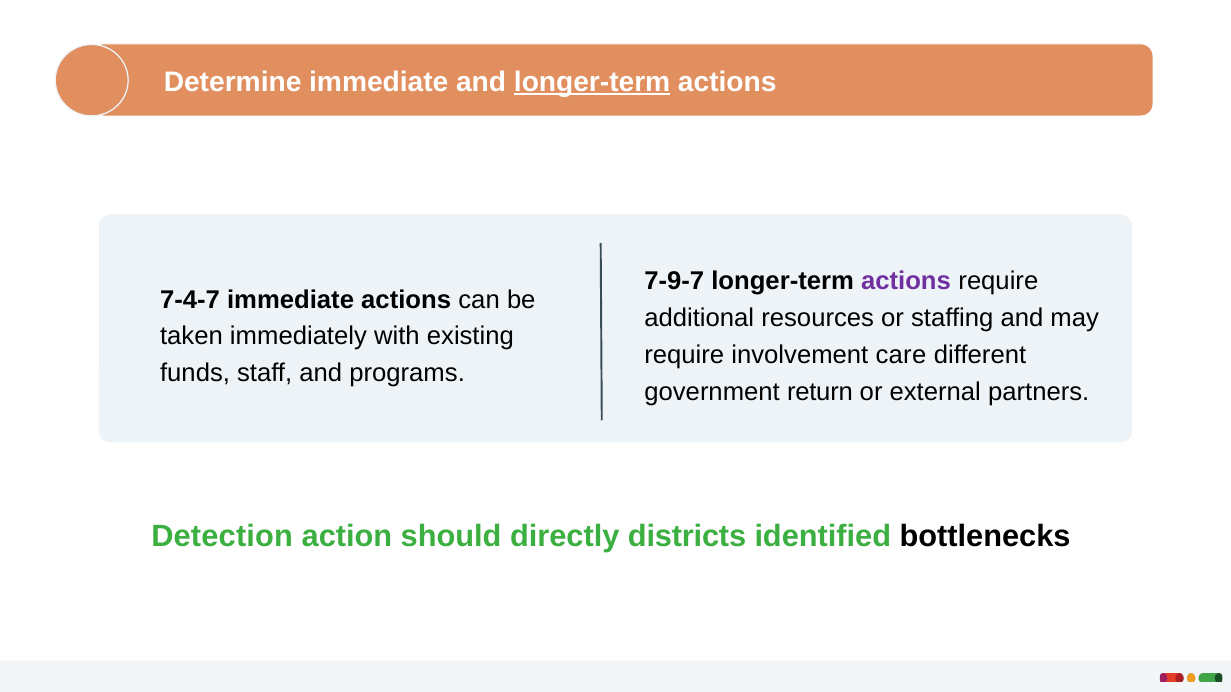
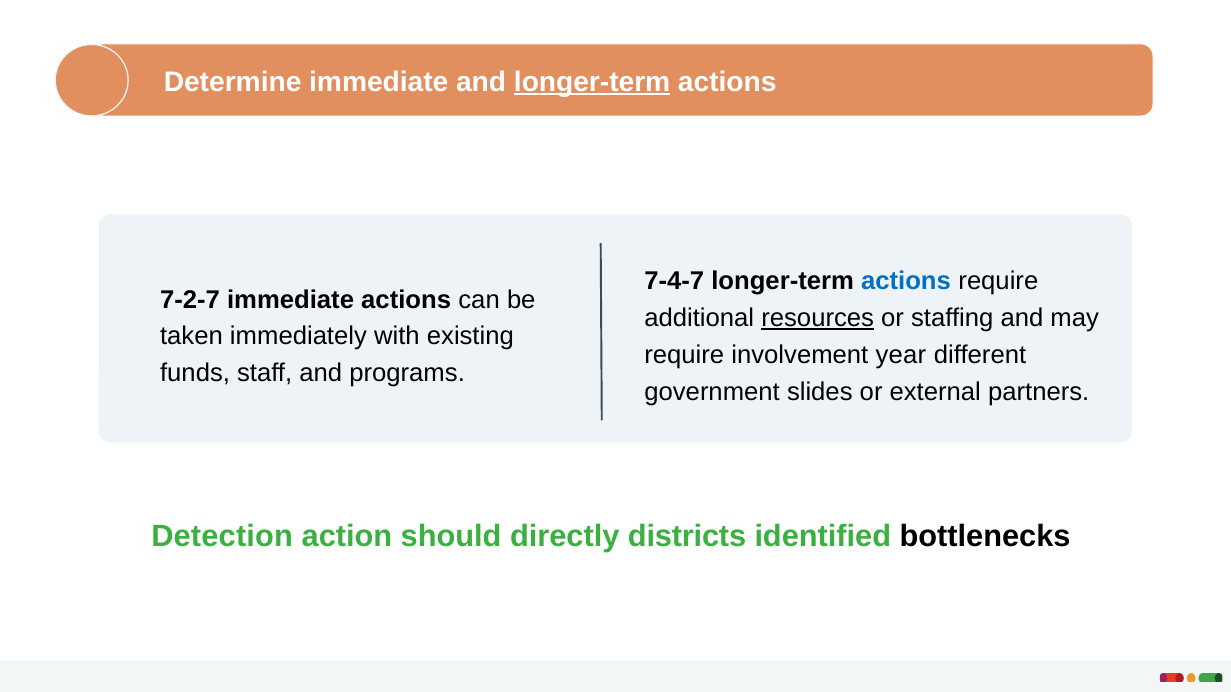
7-9-7: 7-9-7 -> 7-4-7
actions at (906, 281) colour: purple -> blue
7-4-7: 7-4-7 -> 7-2-7
resources underline: none -> present
care: care -> year
return: return -> slides
